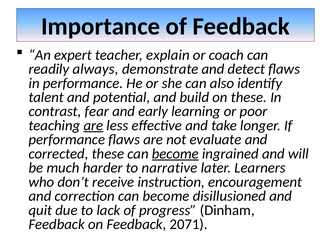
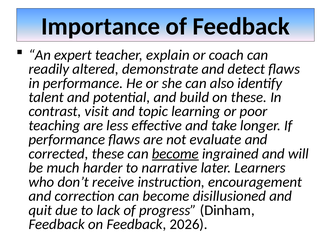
always: always -> altered
fear: fear -> visit
early: early -> topic
are at (93, 126) underline: present -> none
2071: 2071 -> 2026
